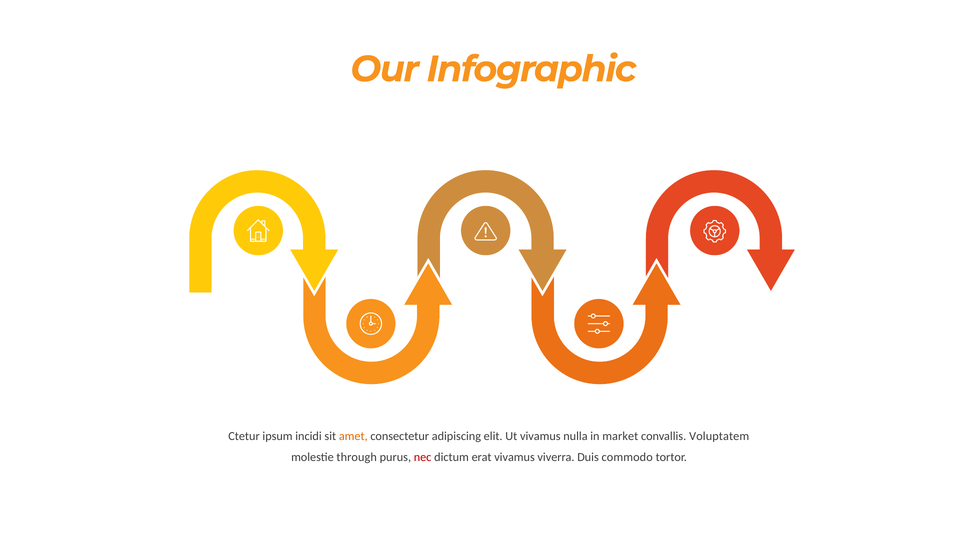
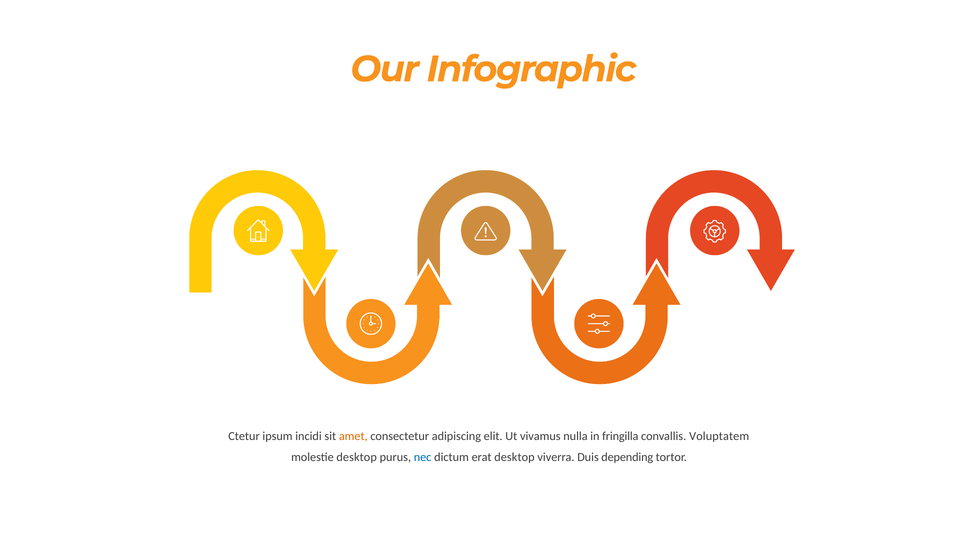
market: market -> fringilla
molestie through: through -> desktop
nec colour: red -> blue
erat vivamus: vivamus -> desktop
commodo: commodo -> depending
